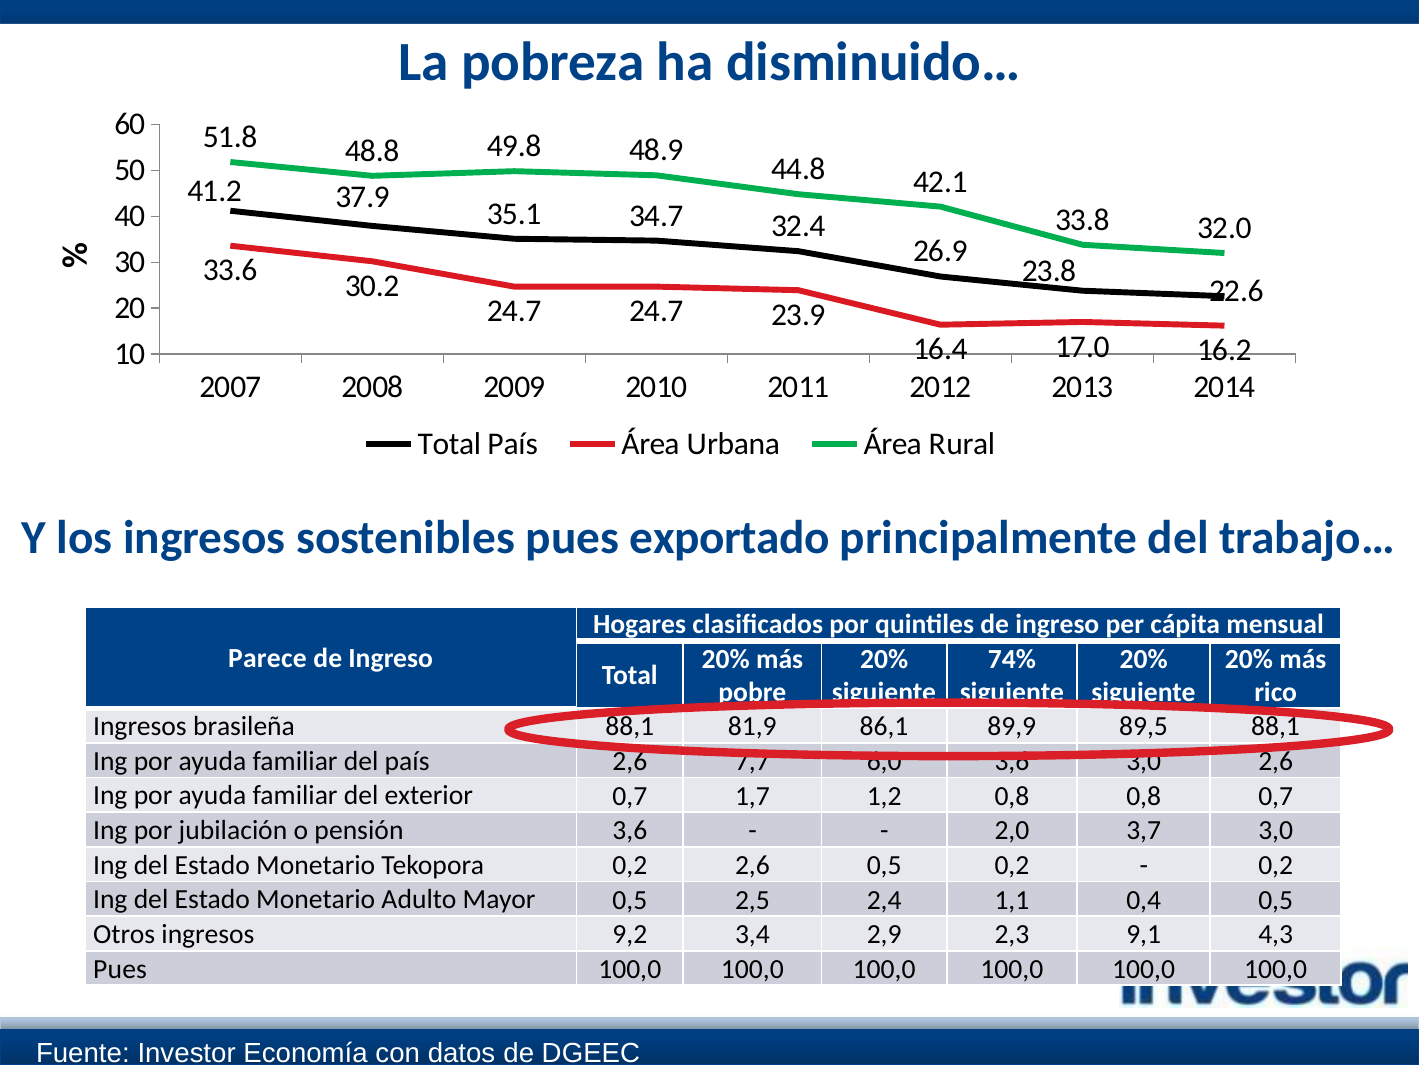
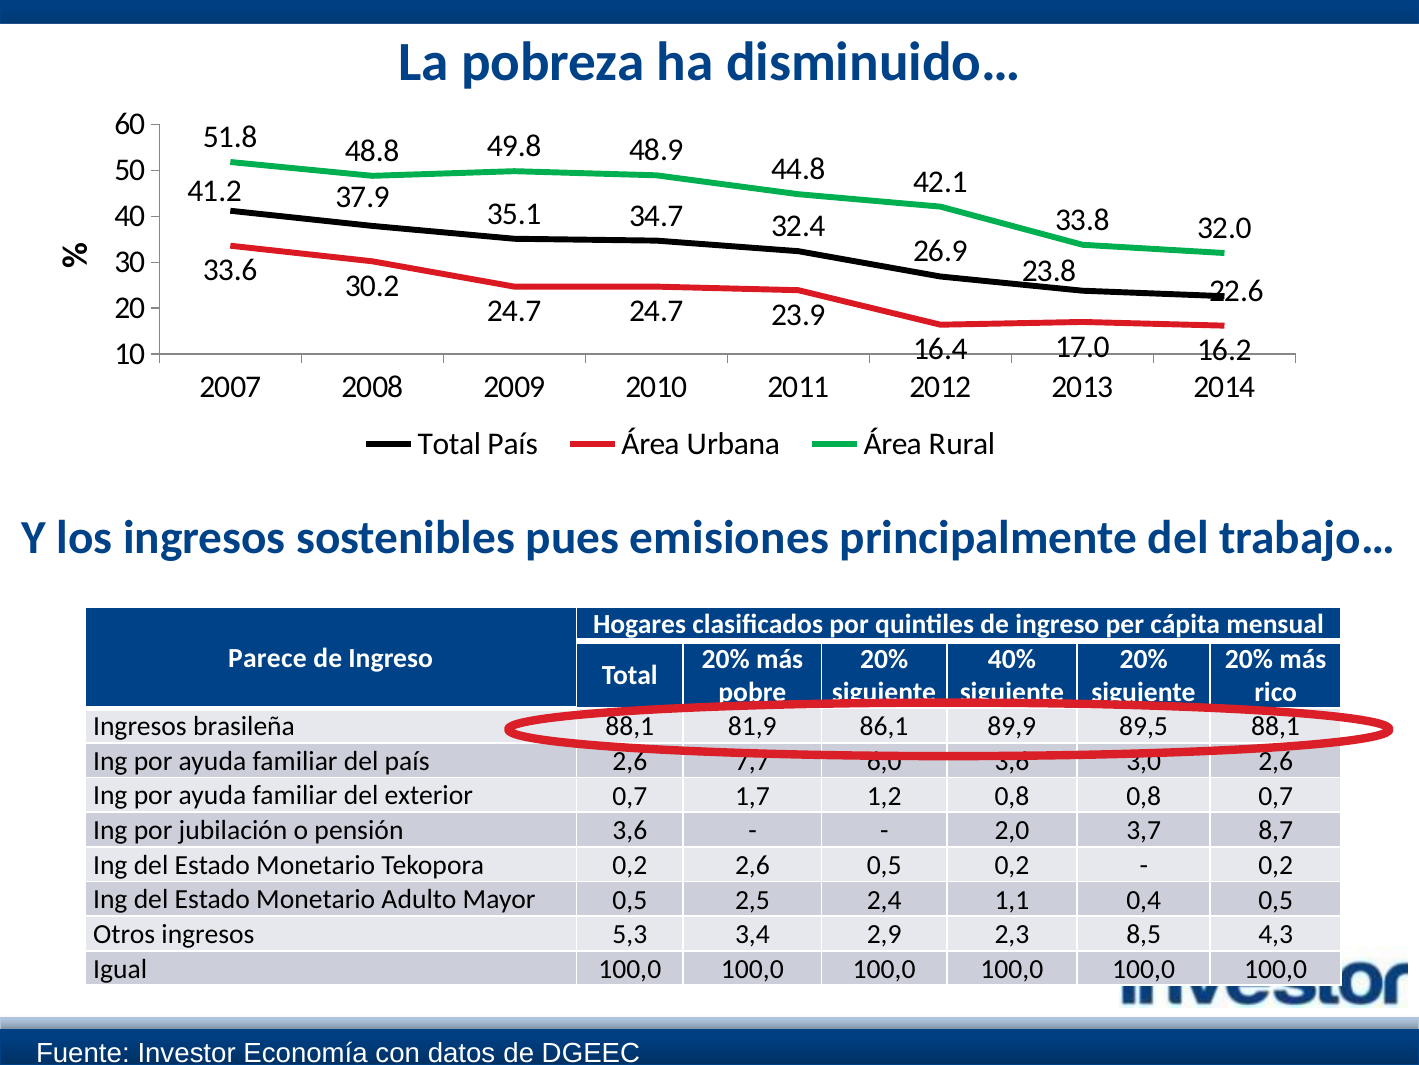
exportado: exportado -> emisiones
74%: 74% -> 40%
3,7 3,0: 3,0 -> 8,7
9,2: 9,2 -> 5,3
9,1: 9,1 -> 8,5
Pues at (120, 968): Pues -> Igual
